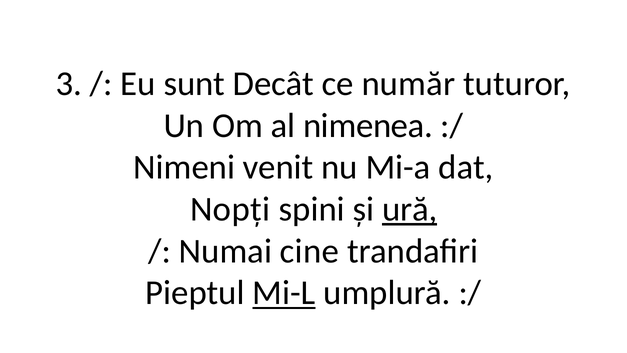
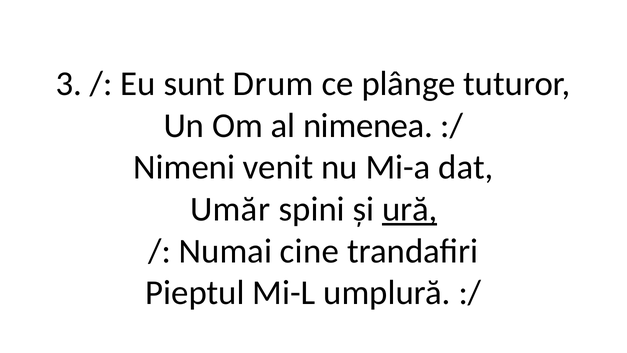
Decât: Decât -> Drum
număr: număr -> plânge
Nopți: Nopți -> Umăr
Mi-L underline: present -> none
